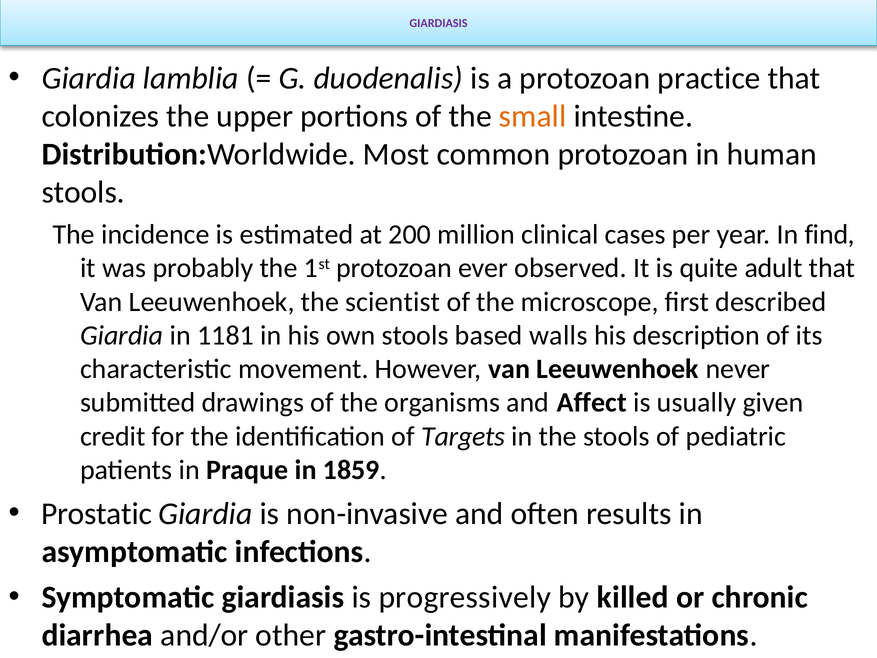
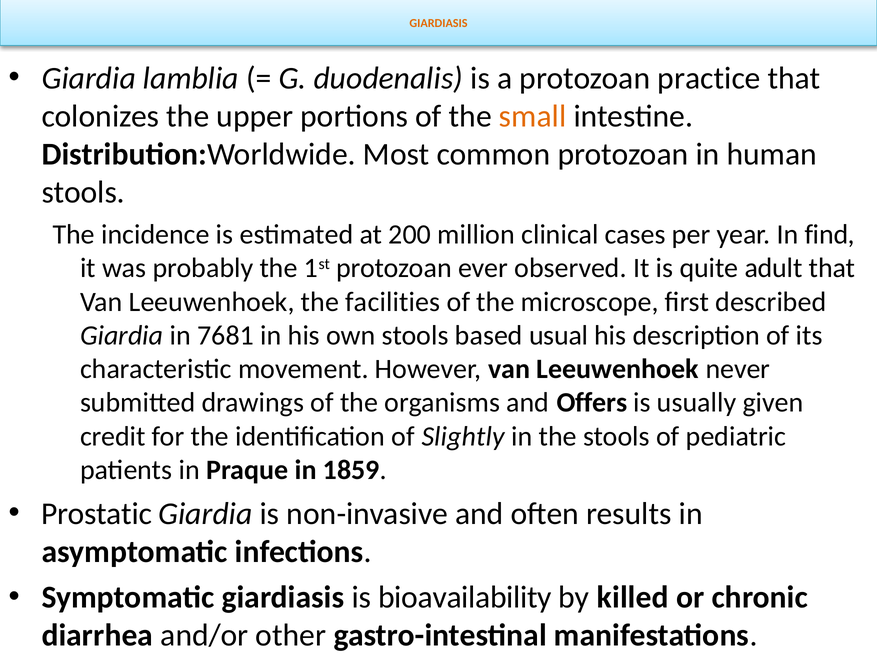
GIARDIASIS at (439, 23) colour: purple -> orange
scientist: scientist -> facilities
1181: 1181 -> 7681
walls: walls -> usual
Affect: Affect -> Offers
Targets: Targets -> Slightly
progressively: progressively -> bioavailability
